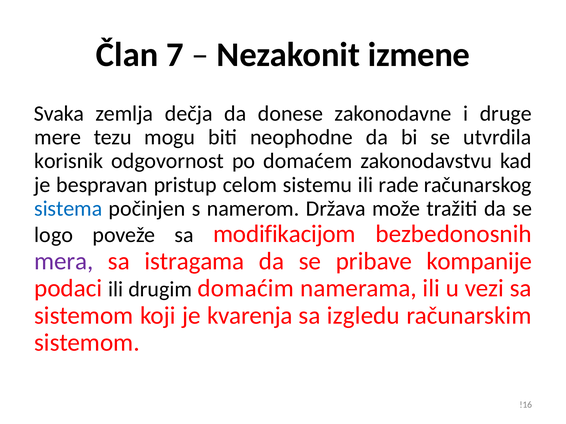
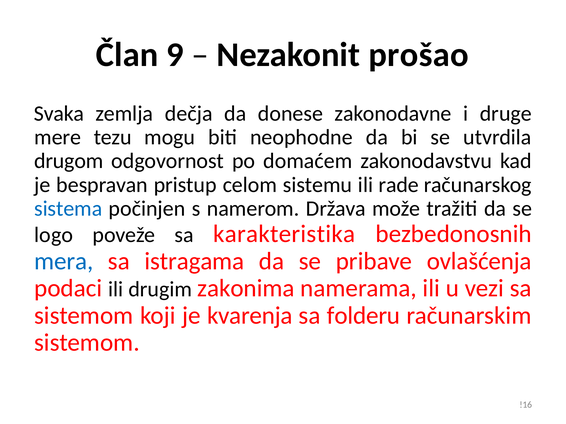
7: 7 -> 9
izmene: izmene -> prošao
korisnik: korisnik -> drugom
modifikacijom: modifikacijom -> karakteristika
mera colour: purple -> blue
kompanije: kompanije -> ovlašćenja
domaćim: domaćim -> zakonima
izgledu: izgledu -> folderu
